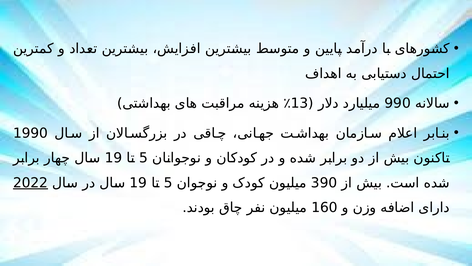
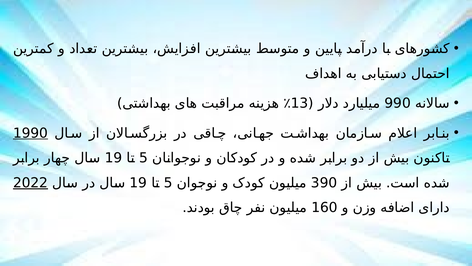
1990 underline: none -> present
